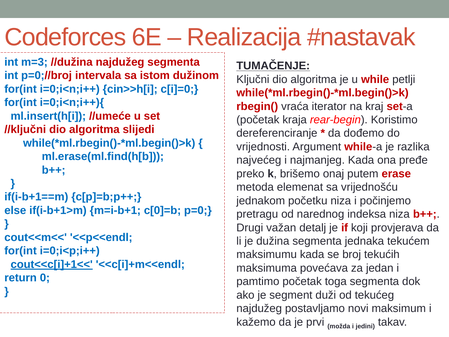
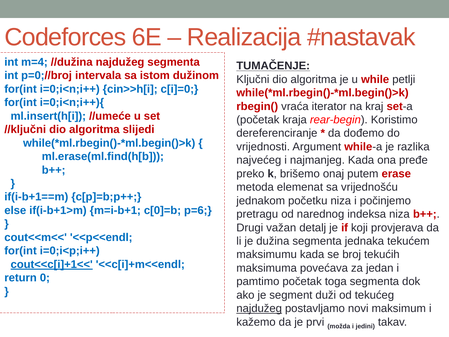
m=3: m=3 -> m=4
p=0: p=0 -> p=6
najdužeg at (259, 308) underline: none -> present
